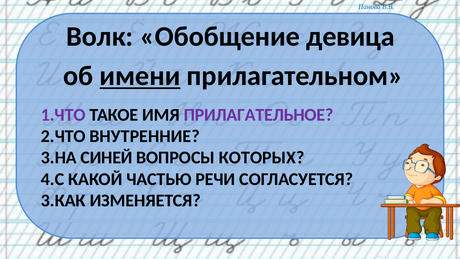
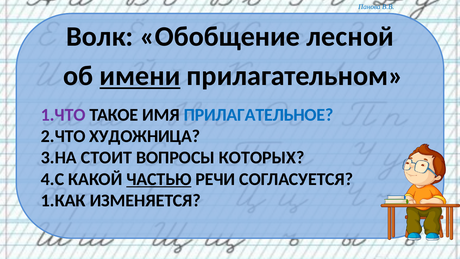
девица: девица -> лесной
ПРИЛАГАТЕЛЬНОЕ colour: purple -> blue
ВНУТРЕННИЕ: ВНУТРЕННИЕ -> ХУДОЖНИЦА
СИНЕЙ: СИНЕЙ -> СТОИТ
ЧАСТЬЮ underline: none -> present
3.КАК: 3.КАК -> 1.КАК
